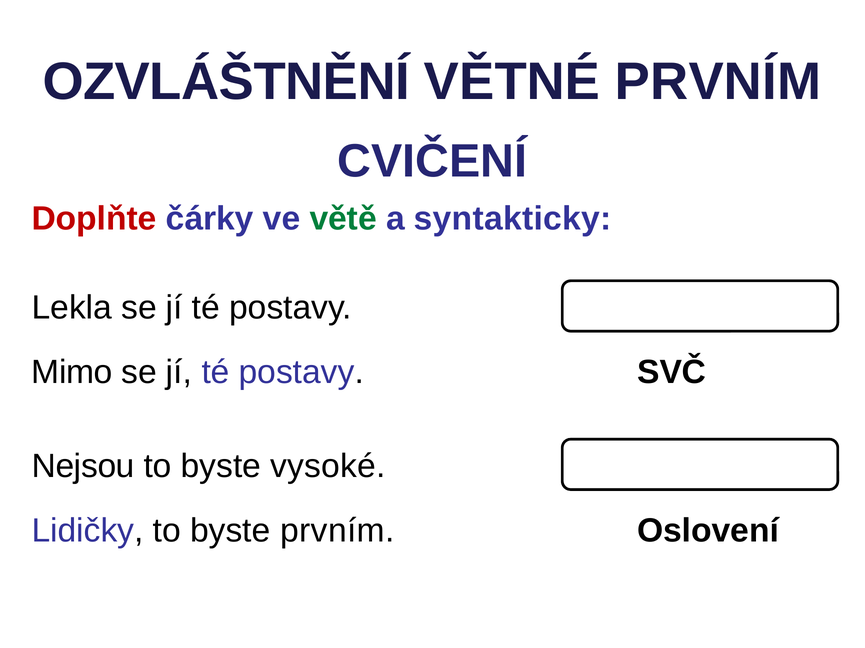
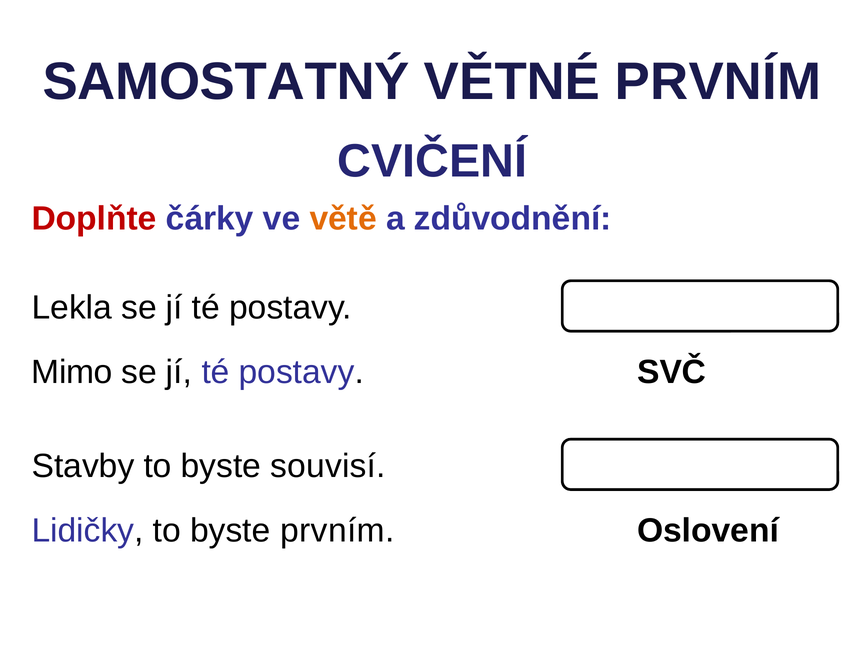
OZVLÁŠTNĚNÍ: OZVLÁŠTNĚNÍ -> SAMOSTATNÝ
větě colour: green -> orange
syntakticky: syntakticky -> zdůvodnění
Nejsou: Nejsou -> Stavby
vysoké: vysoké -> souvisí
